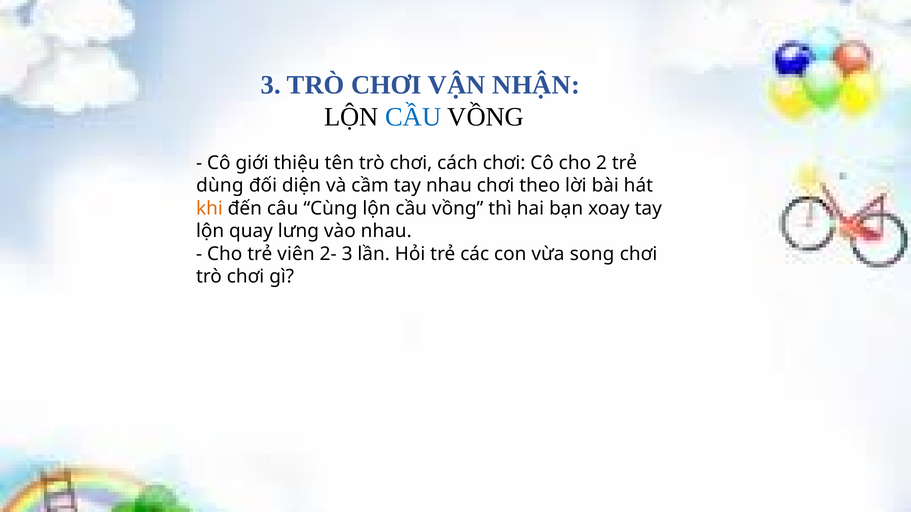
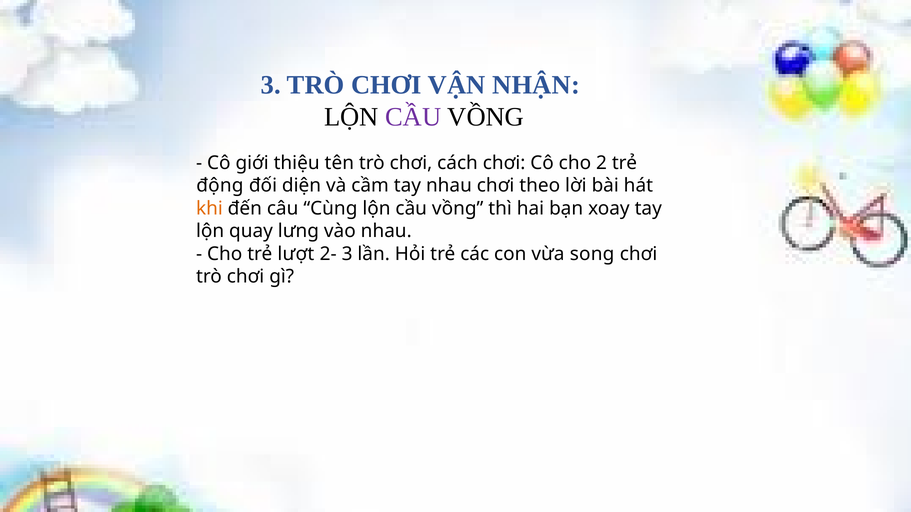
CẦU colour: blue -> purple
dùng: dùng -> động
viên: viên -> lượt
